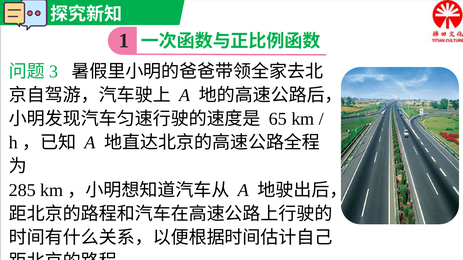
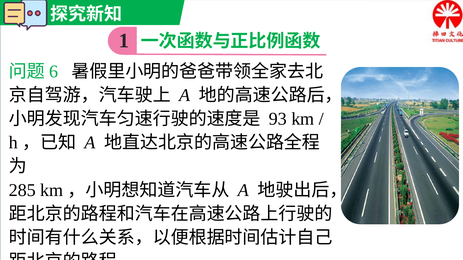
3: 3 -> 6
65: 65 -> 93
